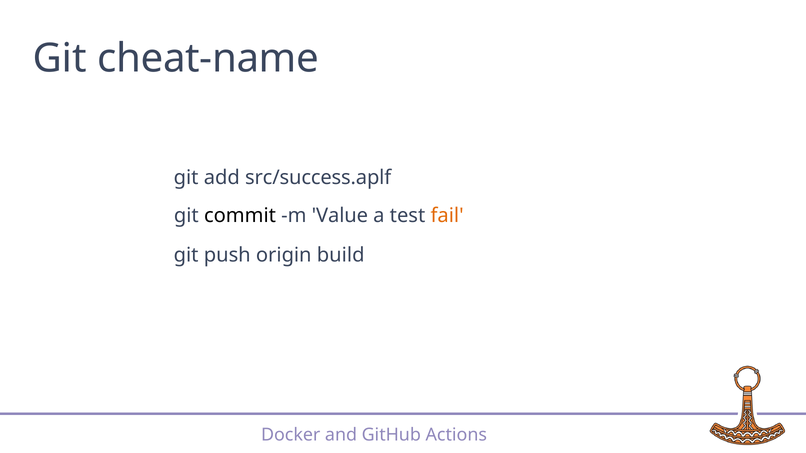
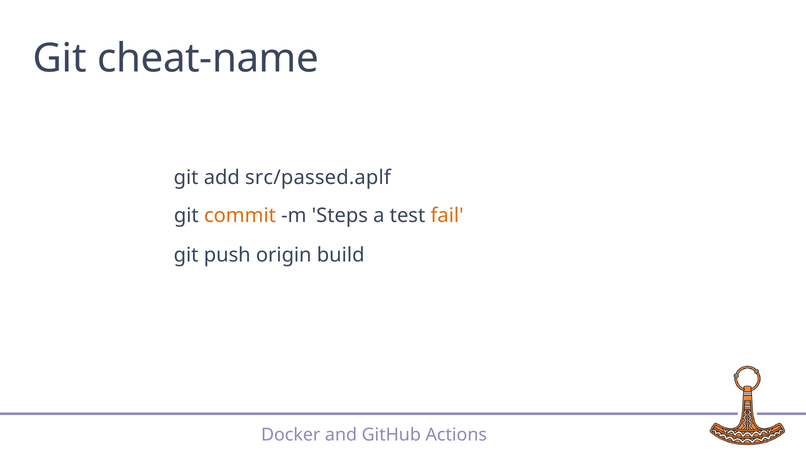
src/success.aplf: src/success.aplf -> src/passed.aplf
commit colour: black -> orange
Value: Value -> Steps
